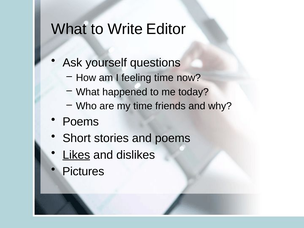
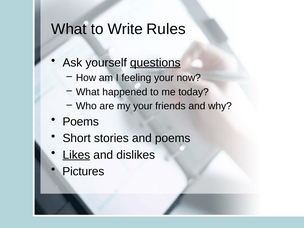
Editor: Editor -> Rules
questions underline: none -> present
feeling time: time -> your
my time: time -> your
